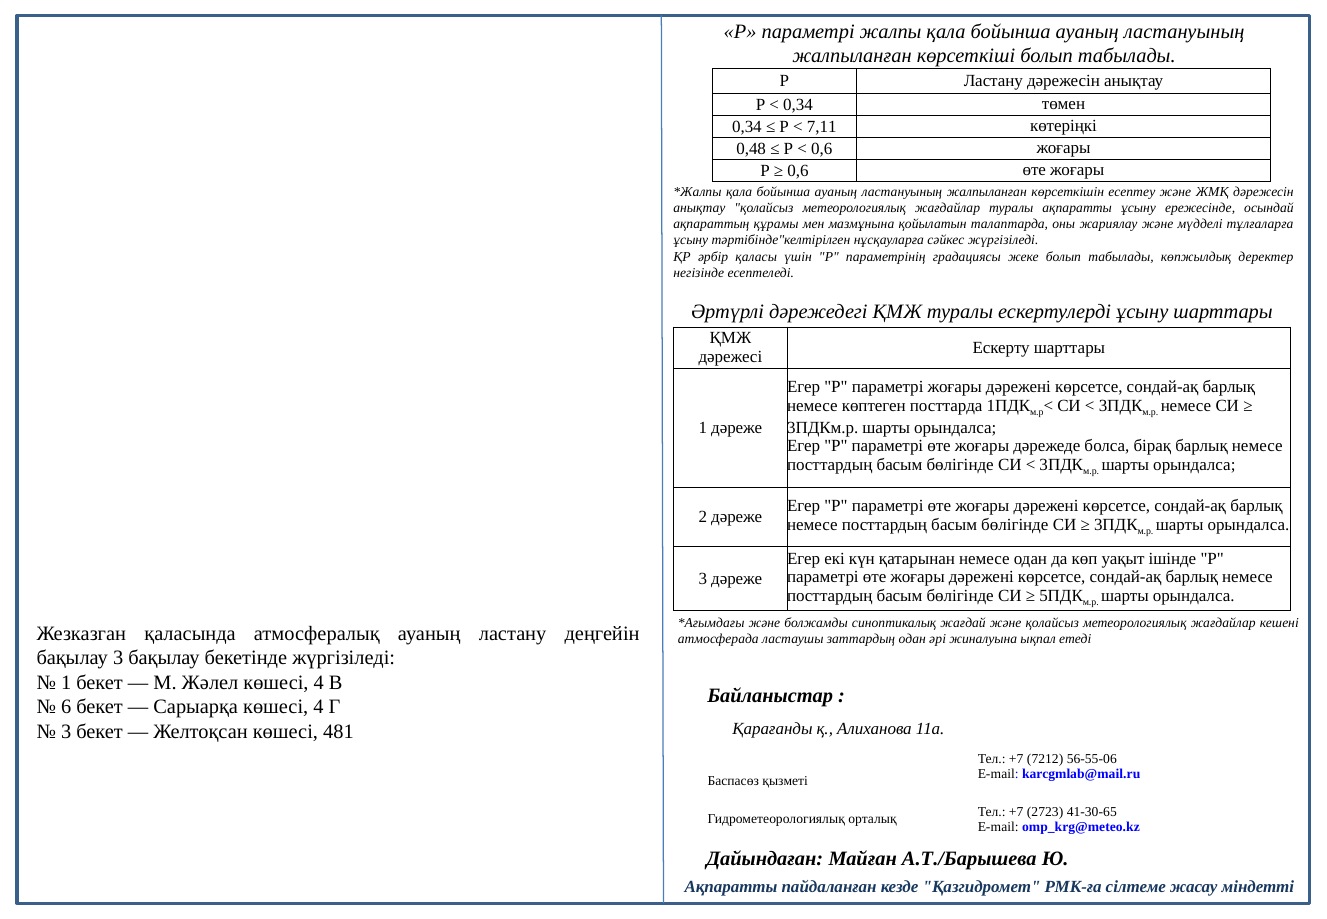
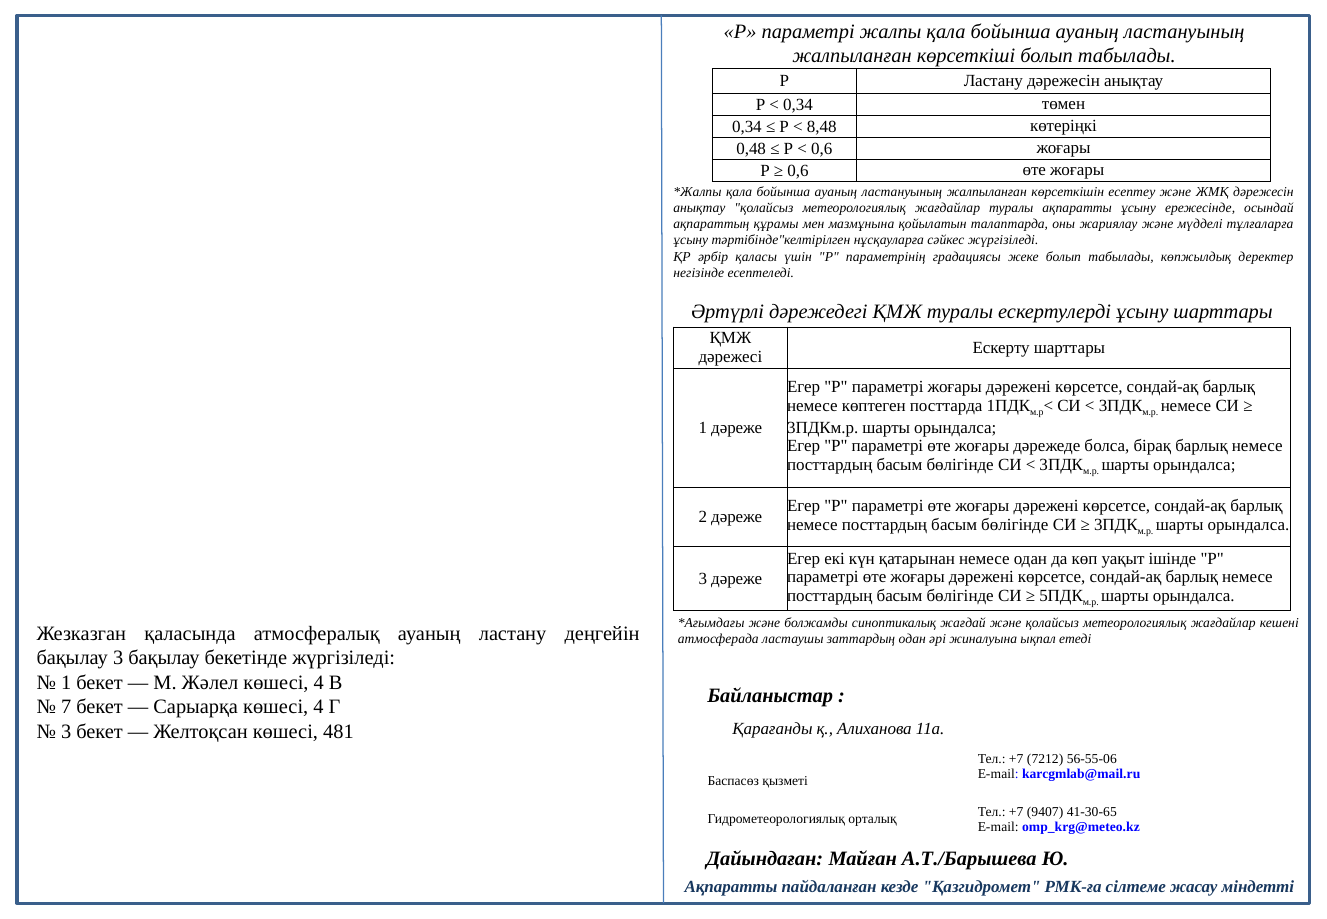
7,11: 7,11 -> 8,48
6: 6 -> 7
2723: 2723 -> 9407
